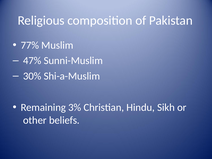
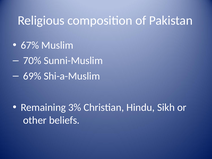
77%: 77% -> 67%
47%: 47% -> 70%
30%: 30% -> 69%
